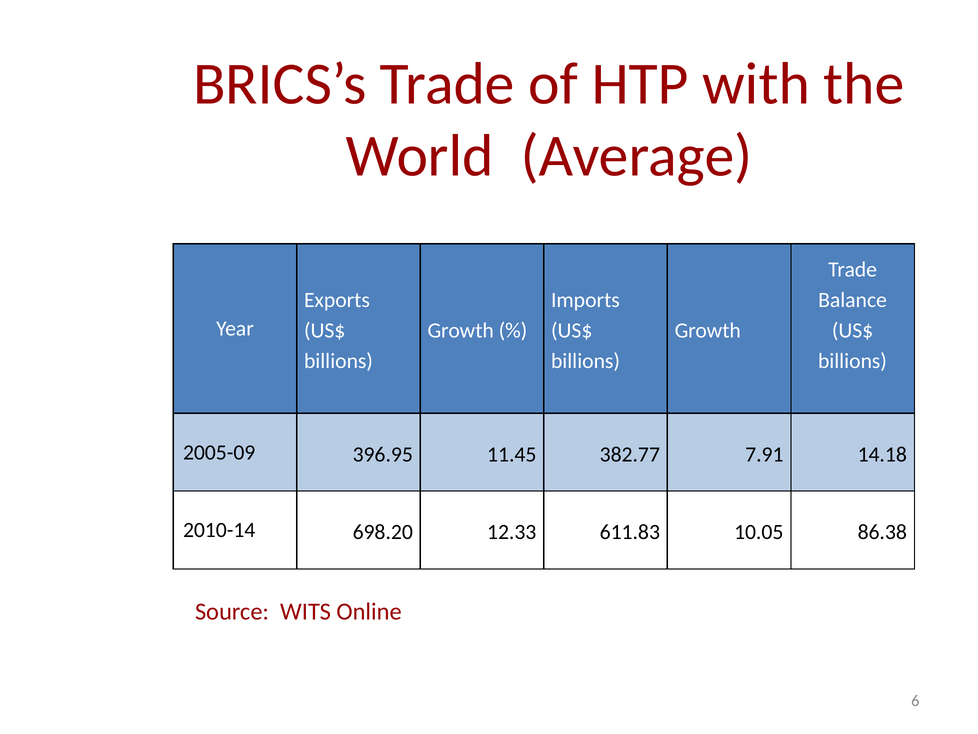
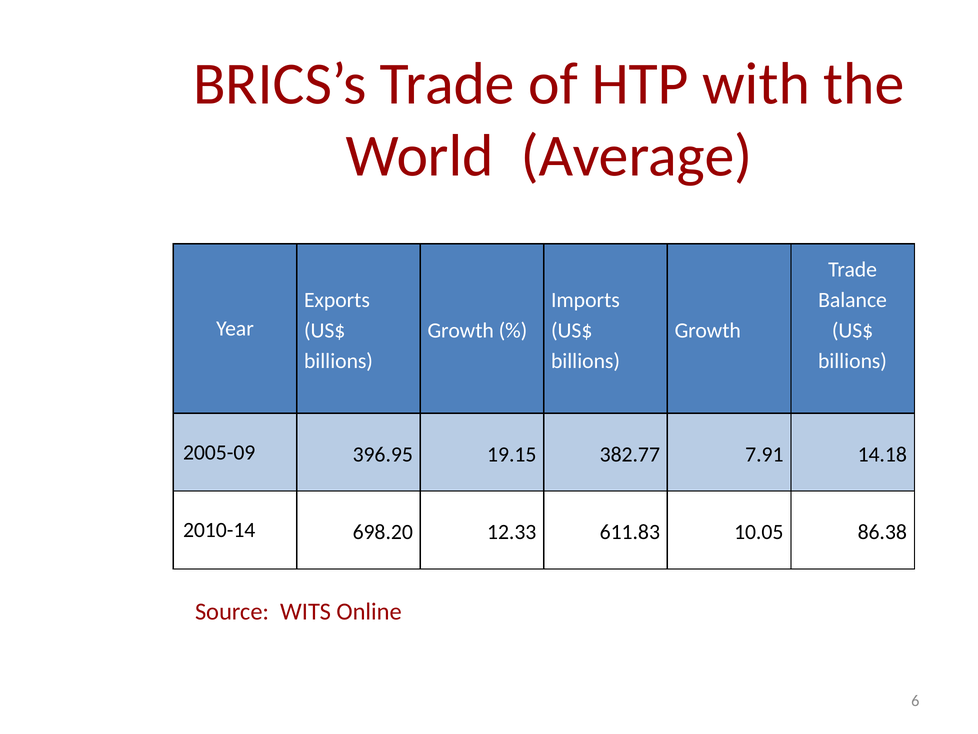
11.45: 11.45 -> 19.15
